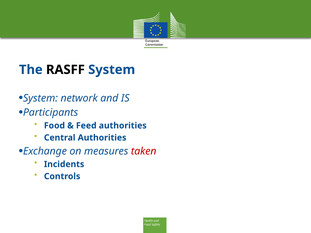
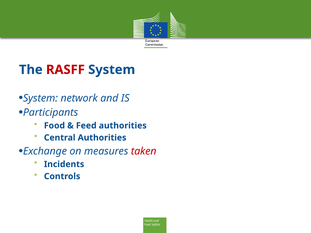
RASFF colour: black -> red
